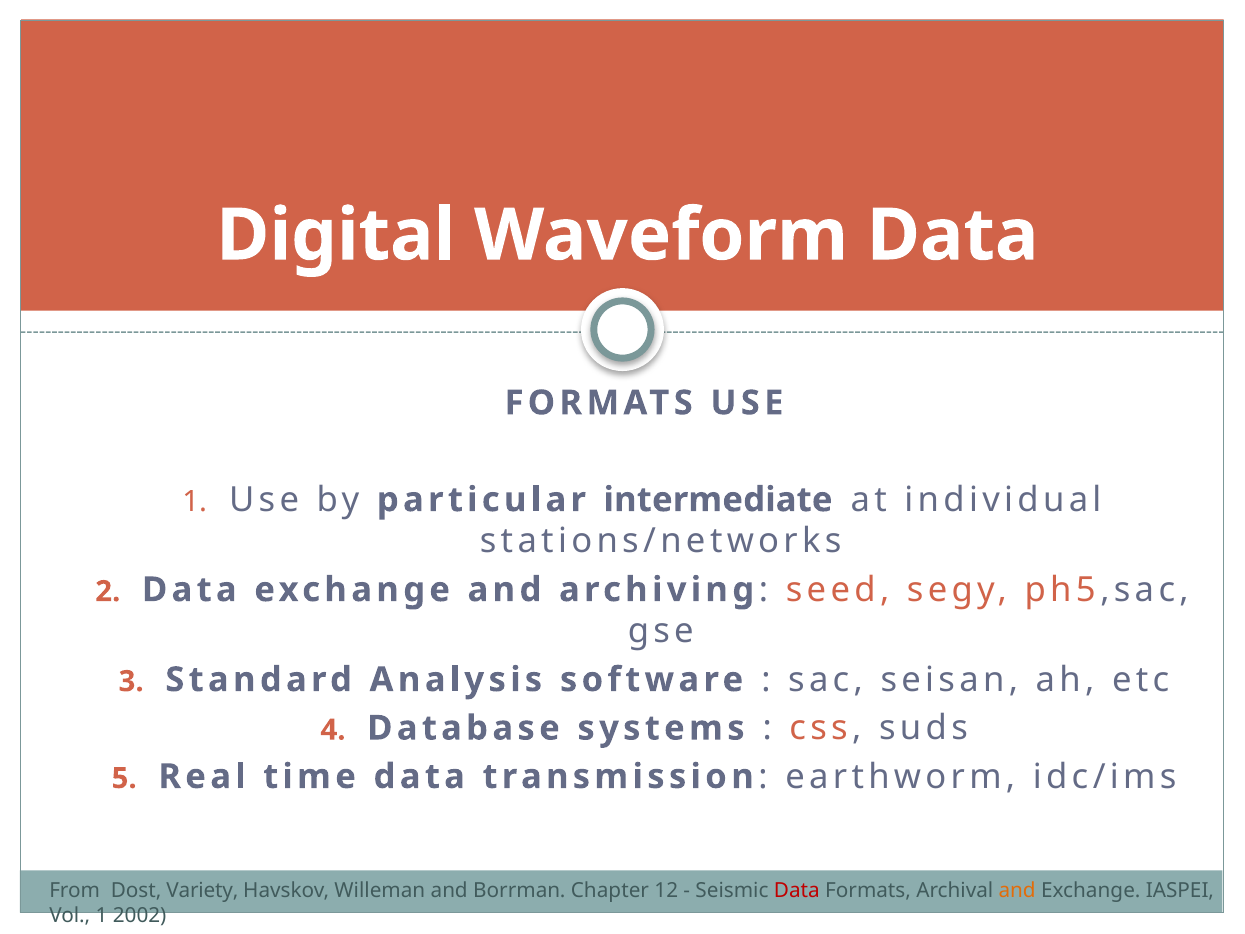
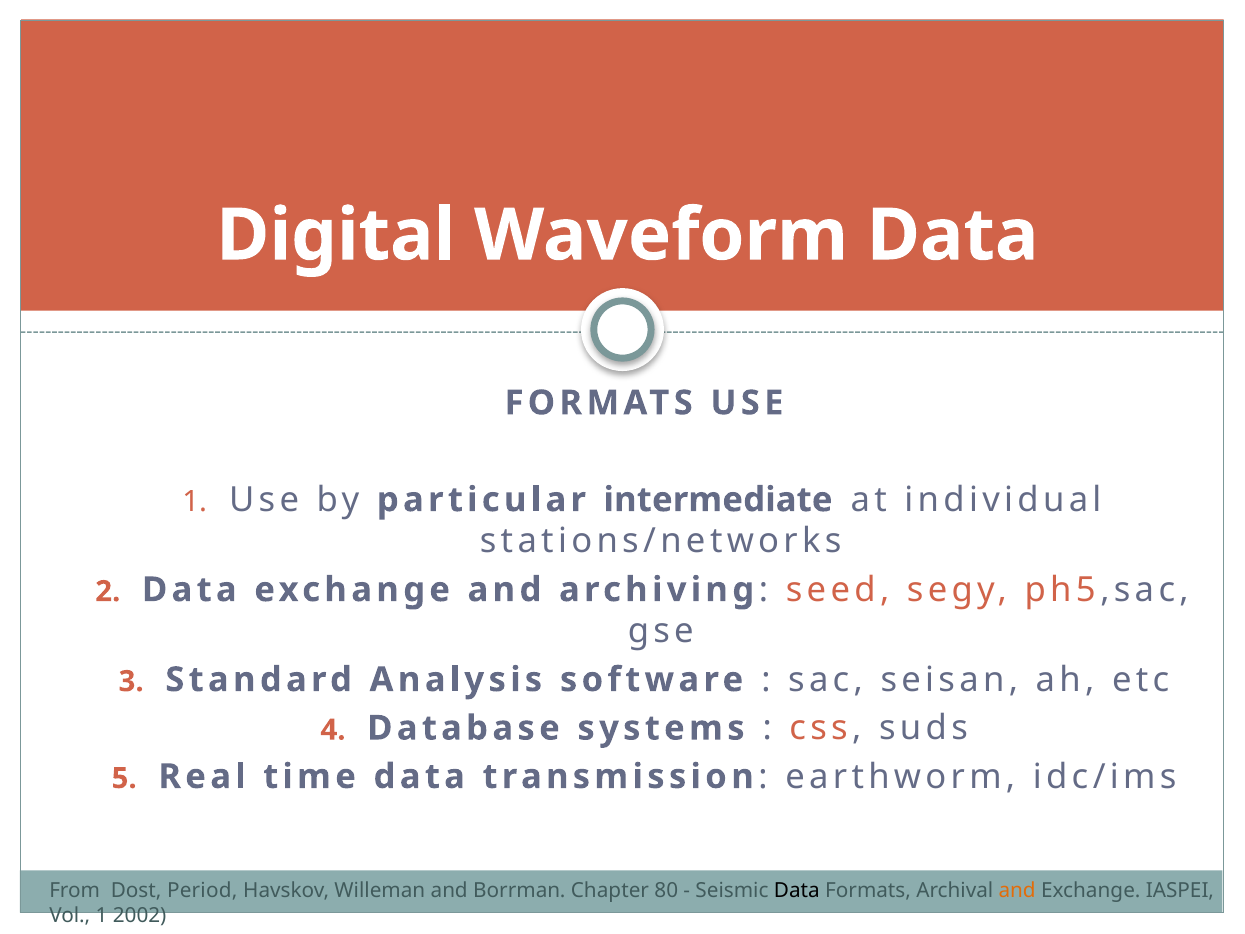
Variety: Variety -> Period
12: 12 -> 80
Data at (797, 891) colour: red -> black
